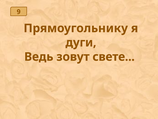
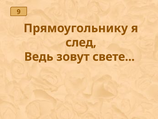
дуги: дуги -> след
